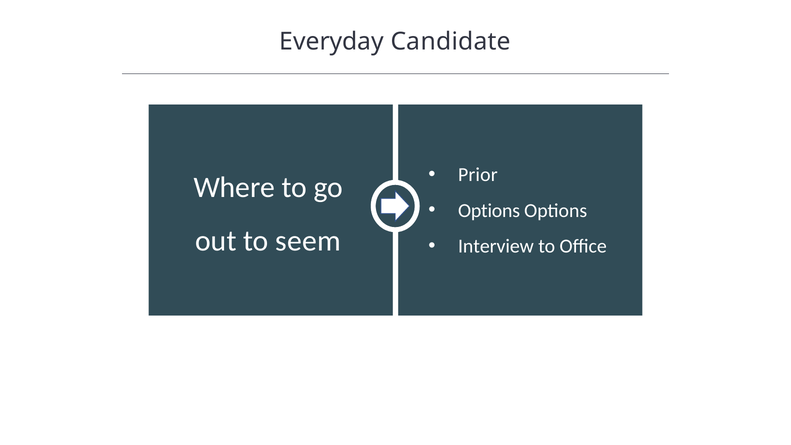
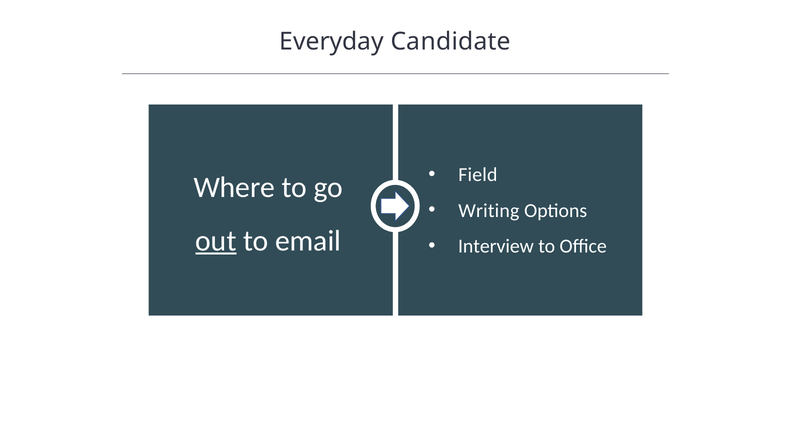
Prior: Prior -> Field
Options at (489, 210): Options -> Writing
out underline: none -> present
seem: seem -> email
